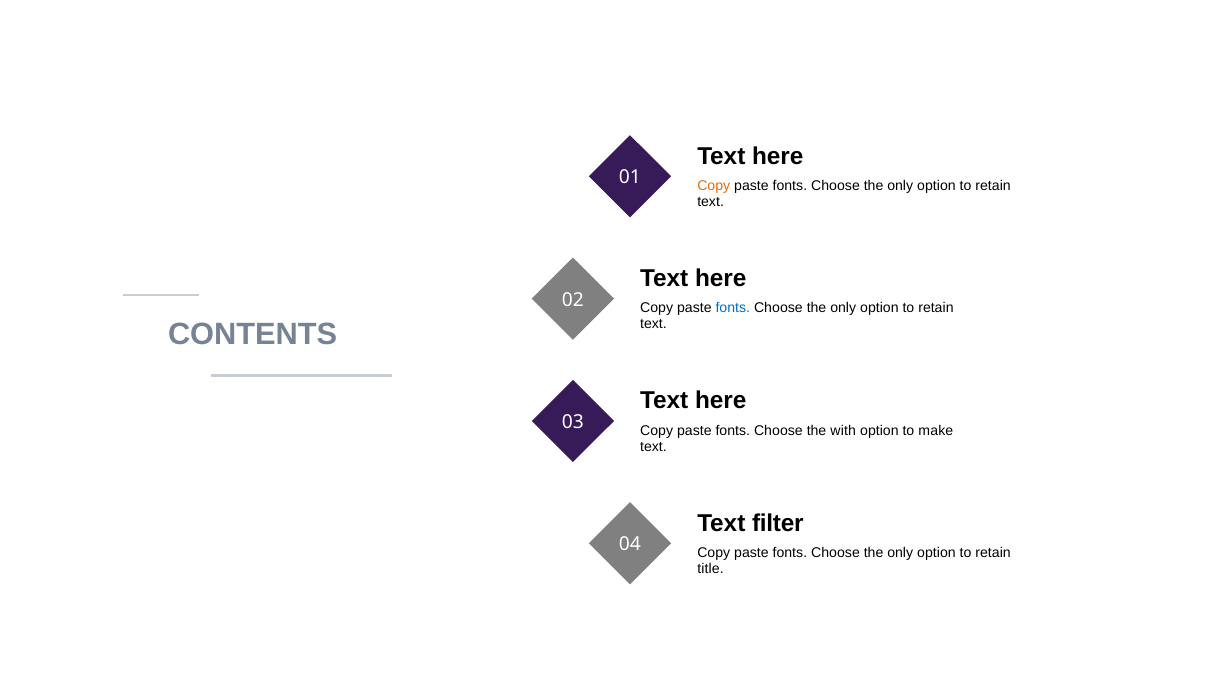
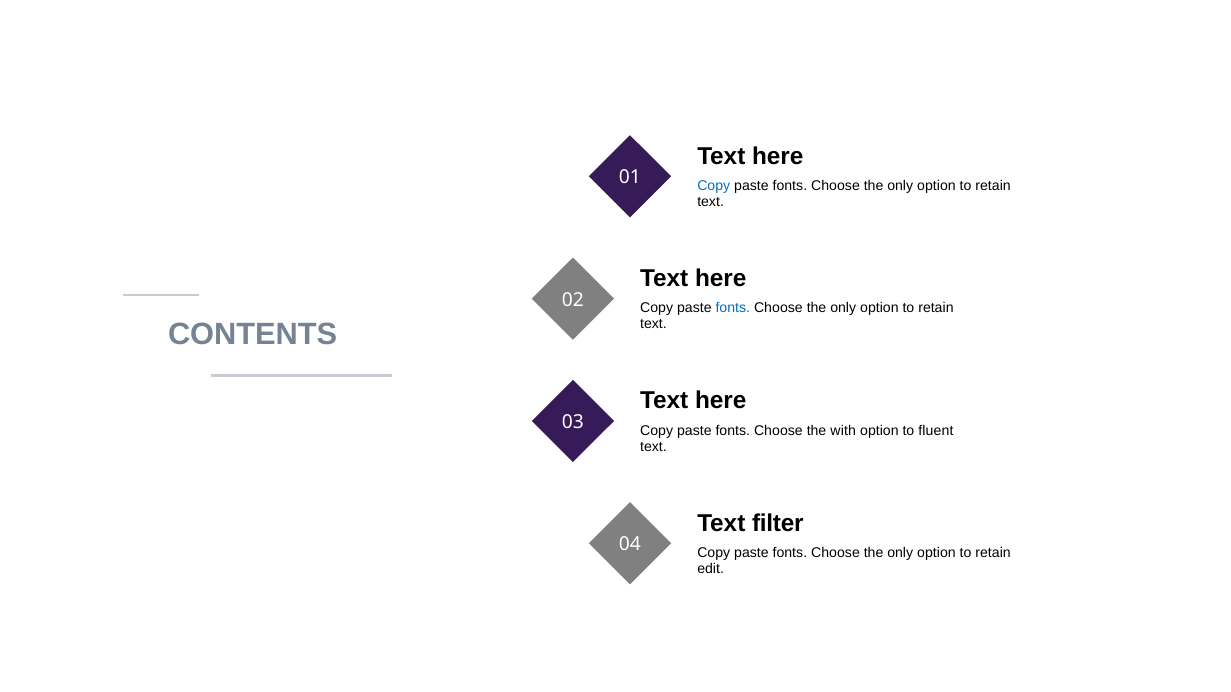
Copy at (714, 186) colour: orange -> blue
make: make -> fluent
title: title -> edit
